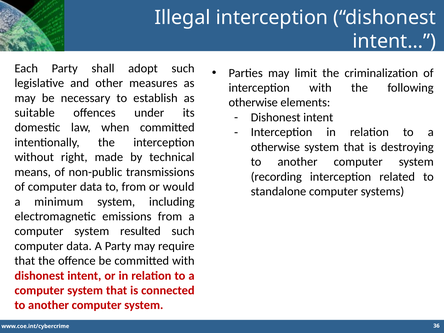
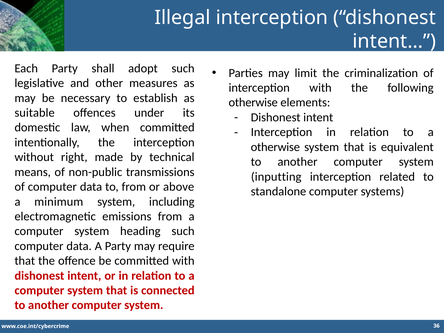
destroying: destroying -> equivalent
recording: recording -> inputting
would: would -> above
resulted: resulted -> heading
